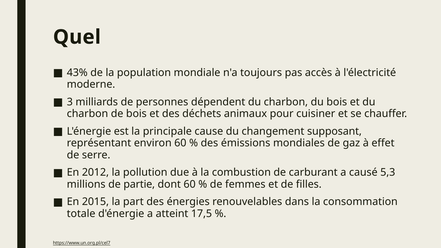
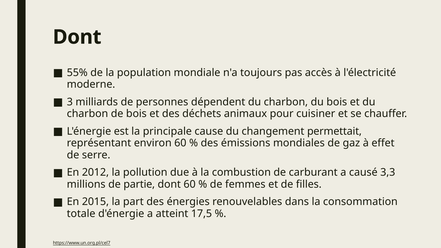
Quel at (77, 37): Quel -> Dont
43%: 43% -> 55%
supposant: supposant -> permettait
5,3: 5,3 -> 3,3
